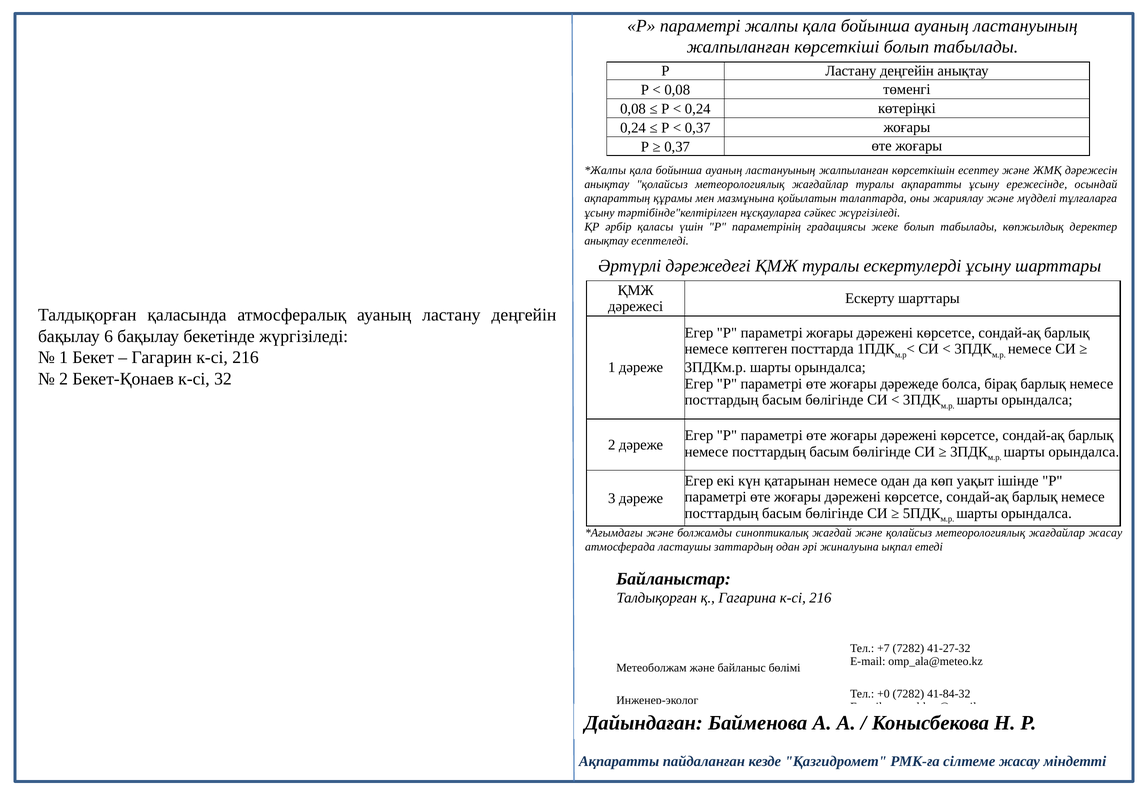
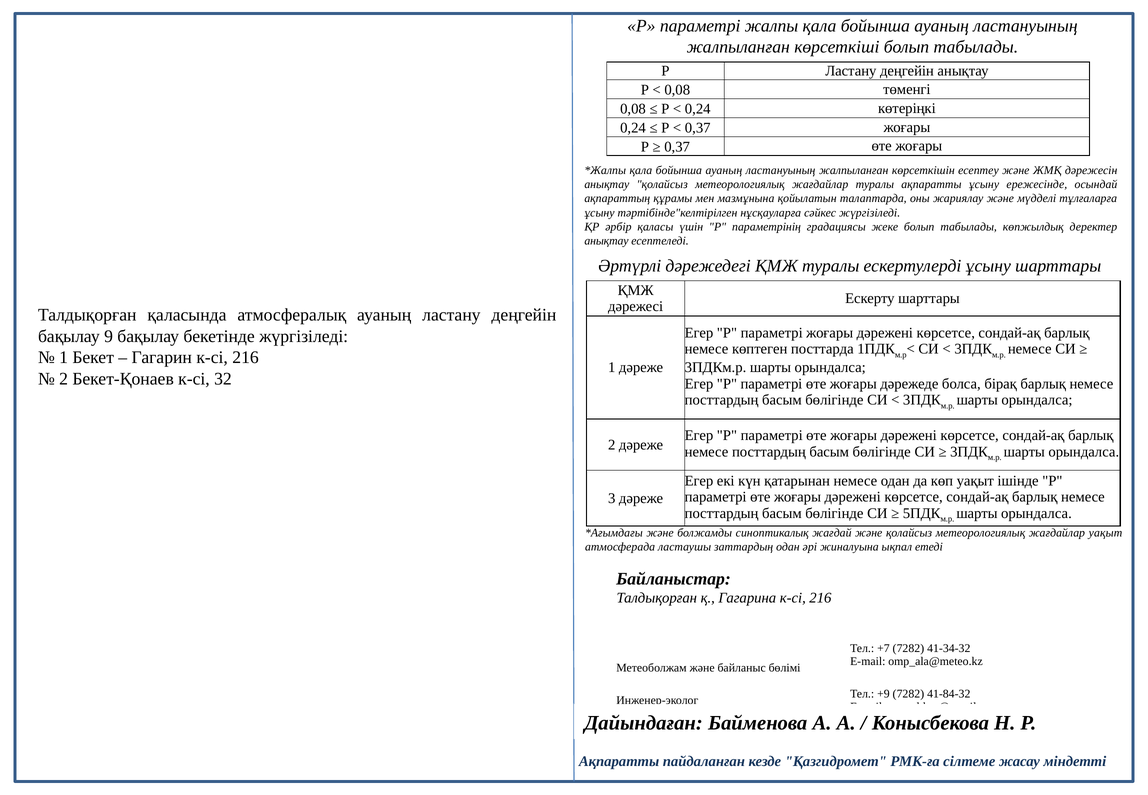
6: 6 -> 9
жағдайлар жасау: жасау -> уақыт
41-27-32: 41-27-32 -> 41-34-32
+0: +0 -> +9
